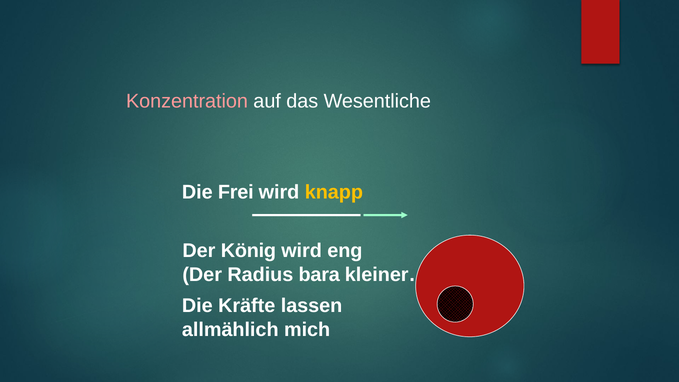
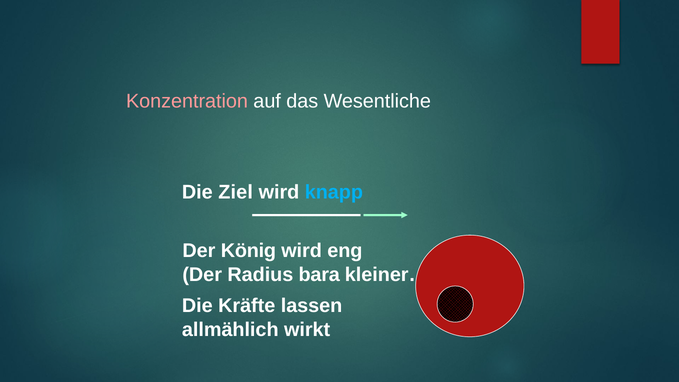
Frei: Frei -> Ziel
knapp colour: yellow -> light blue
mich: mich -> wirkt
